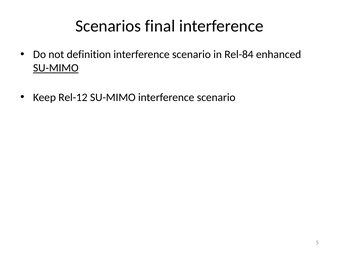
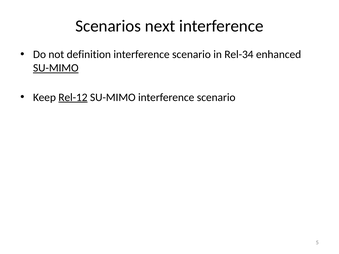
final: final -> next
Rel-84: Rel-84 -> Rel-34
Rel-12 underline: none -> present
